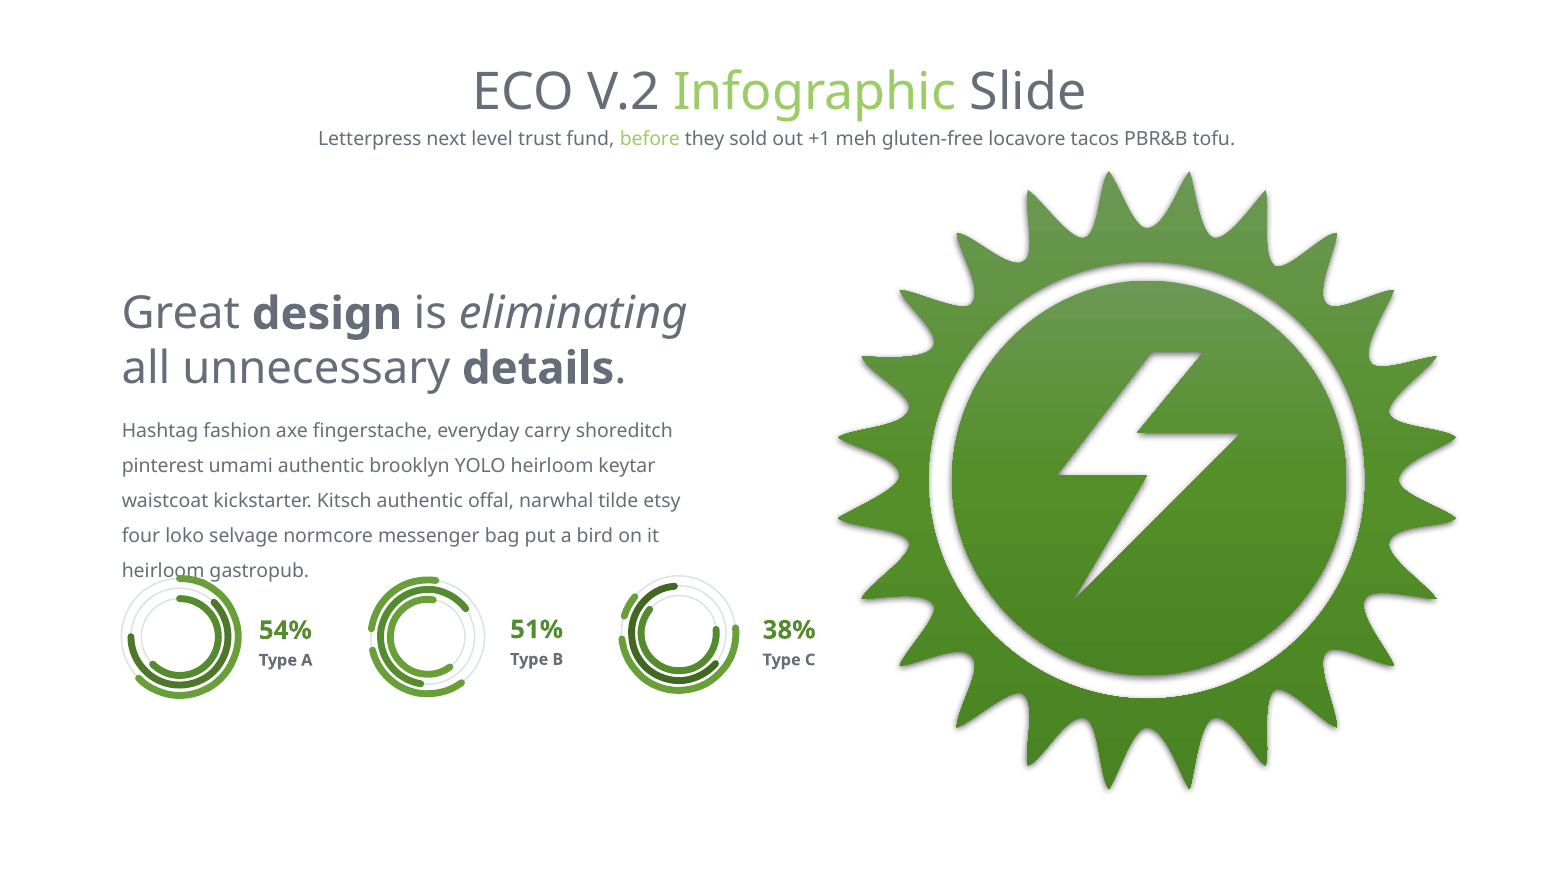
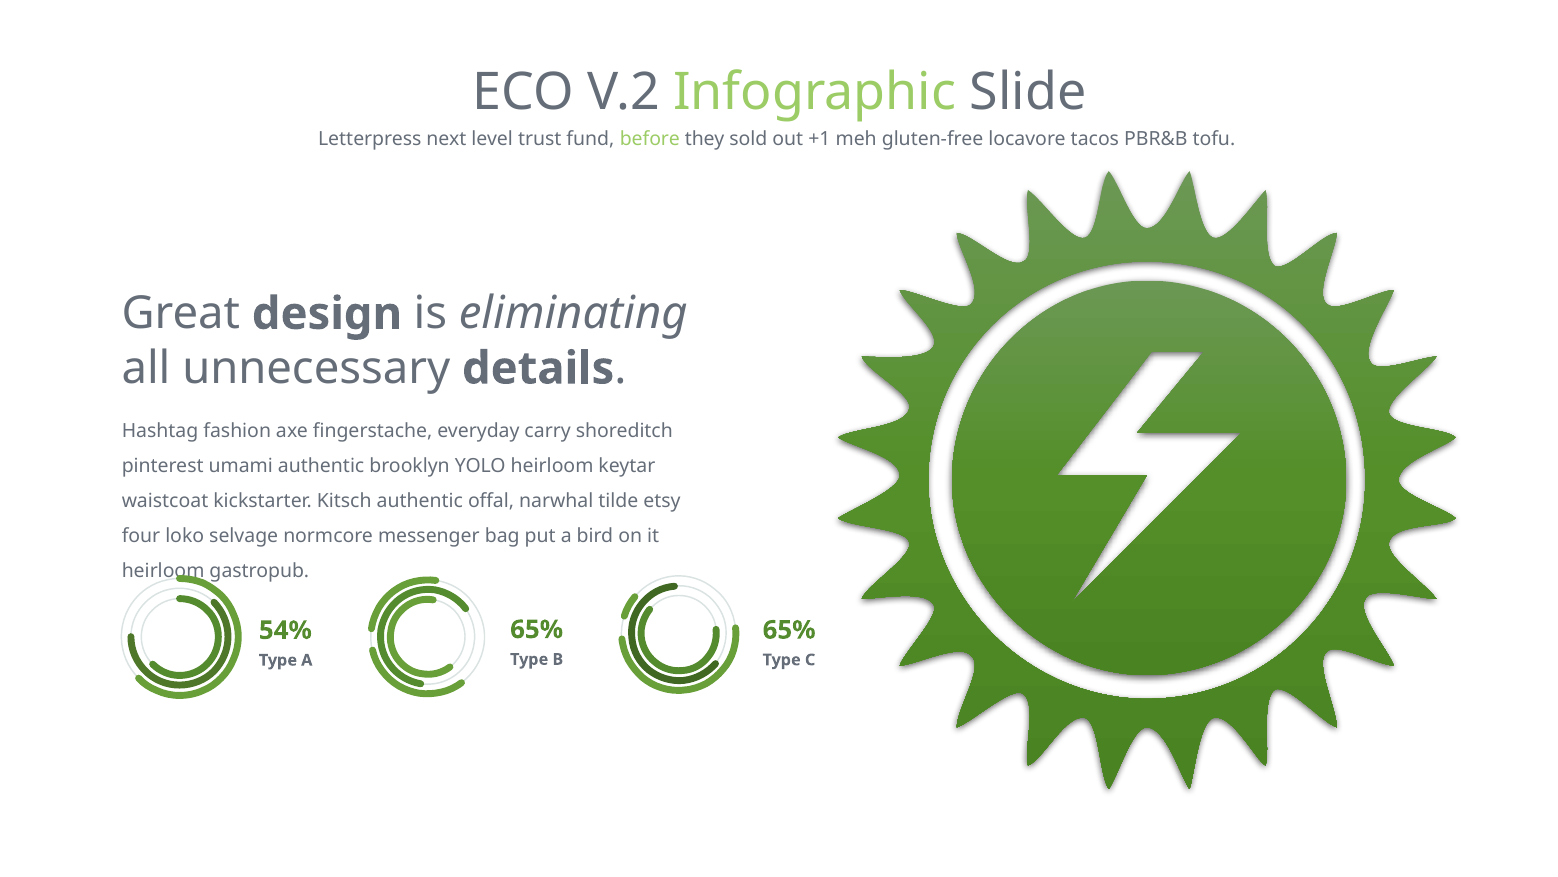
51% at (537, 629): 51% -> 65%
38% at (789, 630): 38% -> 65%
